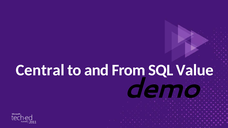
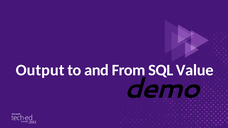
Central: Central -> Output
